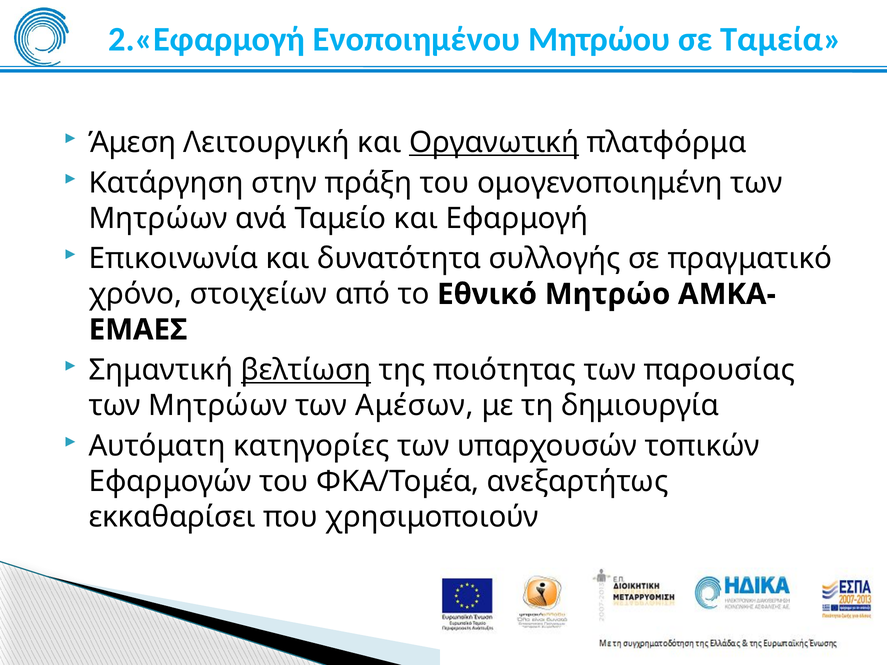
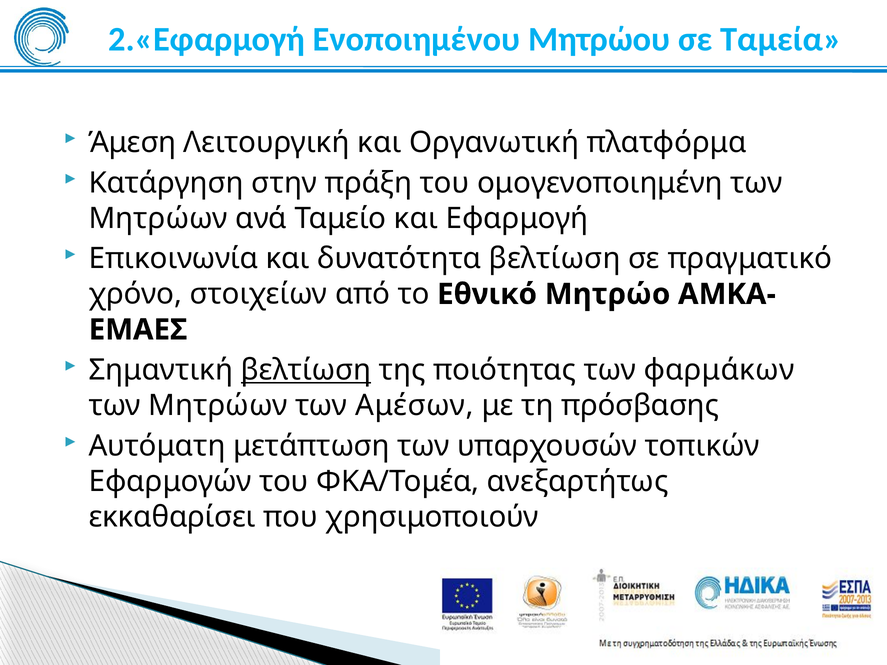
Οργανωτική underline: present -> none
δυνατότητα συλλογής: συλλογής -> βελτίωση
παρουσίας: παρουσίας -> φαρμάκων
δημιουργία: δημιουργία -> πρόσβασης
κατηγορίες: κατηγορίες -> μετάπτωση
